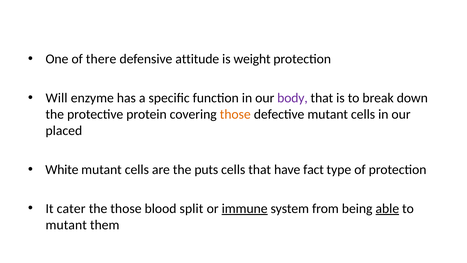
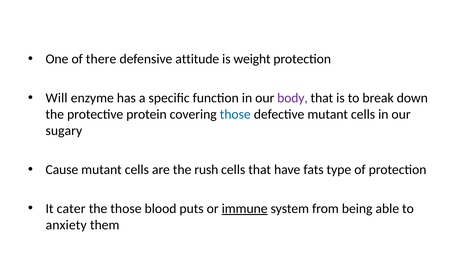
those at (235, 114) colour: orange -> blue
placed: placed -> sugary
White: White -> Cause
puts: puts -> rush
fact: fact -> fats
split: split -> puts
able underline: present -> none
mutant at (66, 225): mutant -> anxiety
